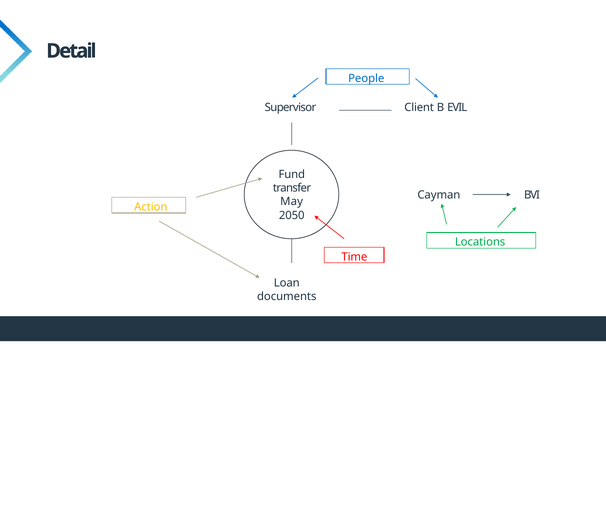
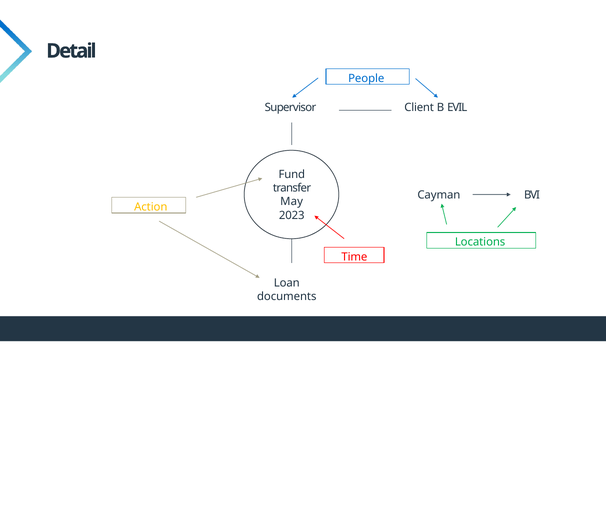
2050: 2050 -> 2023
